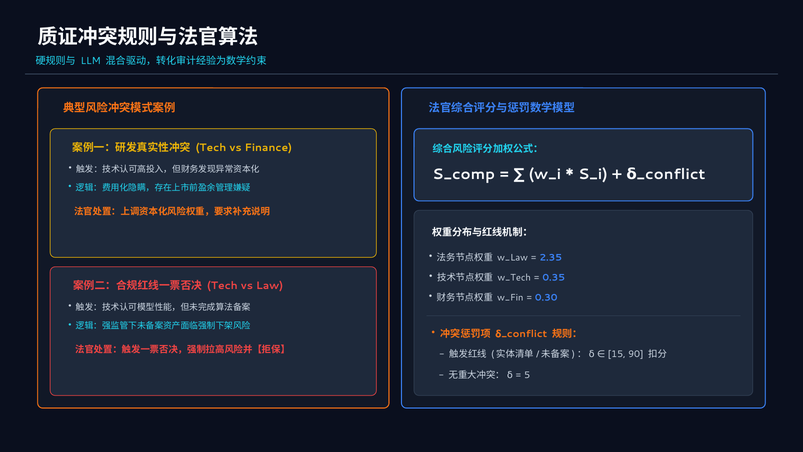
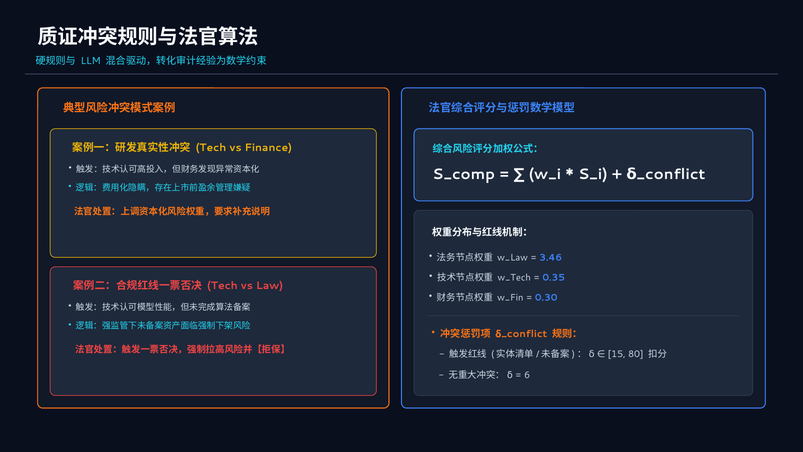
2.35: 2.35 -> 3.46
90: 90 -> 80
5: 5 -> 6
